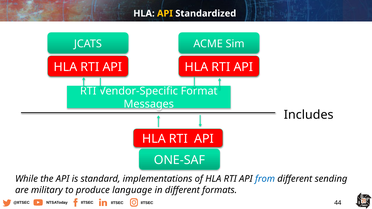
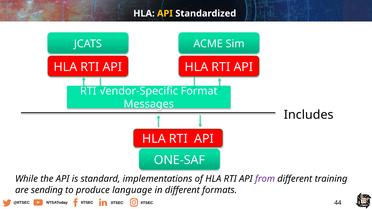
from colour: blue -> purple
sending: sending -> training
military: military -> sending
